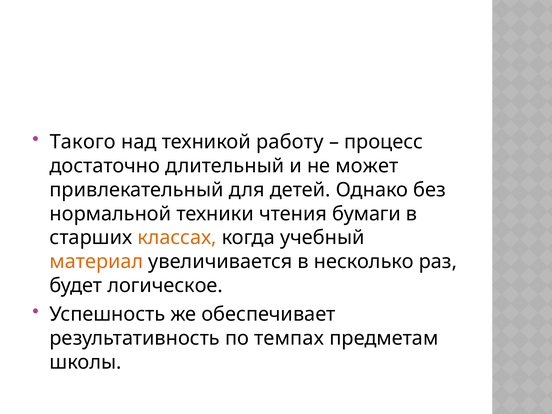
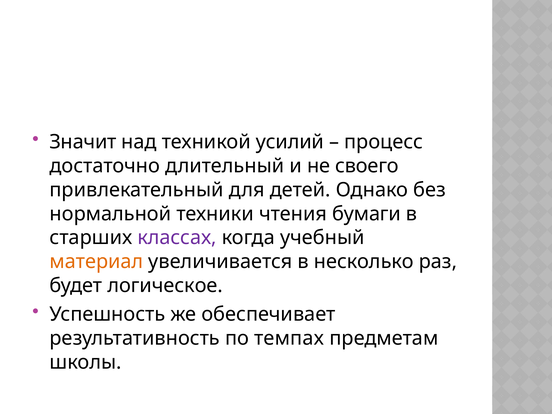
Такого: Такого -> Значит
работу: работу -> усилий
может: может -> своего
классах colour: orange -> purple
